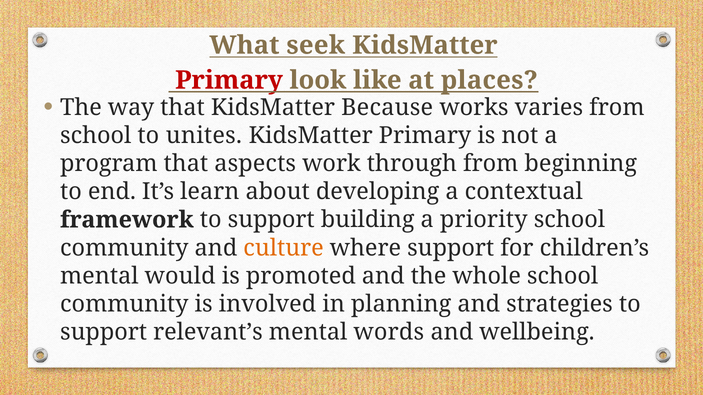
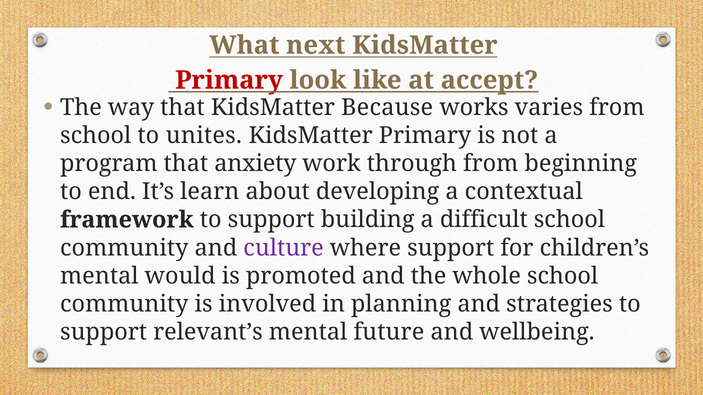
seek: seek -> next
places: places -> accept
aspects: aspects -> anxiety
priority: priority -> difficult
culture colour: orange -> purple
words: words -> future
